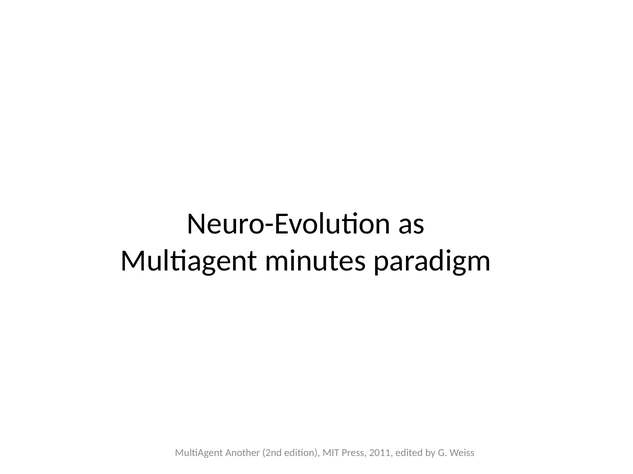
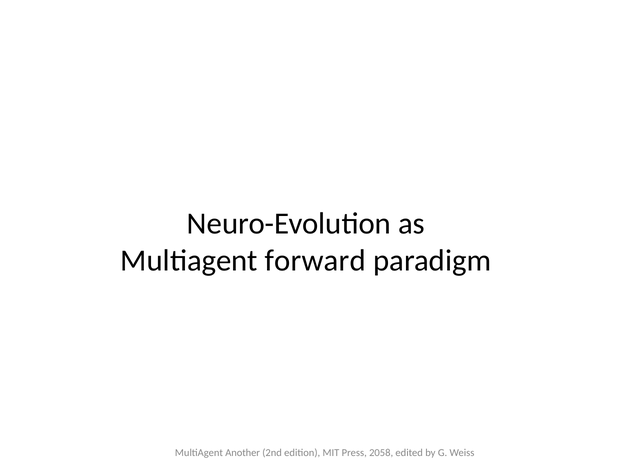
minutes: minutes -> forward
2011: 2011 -> 2058
